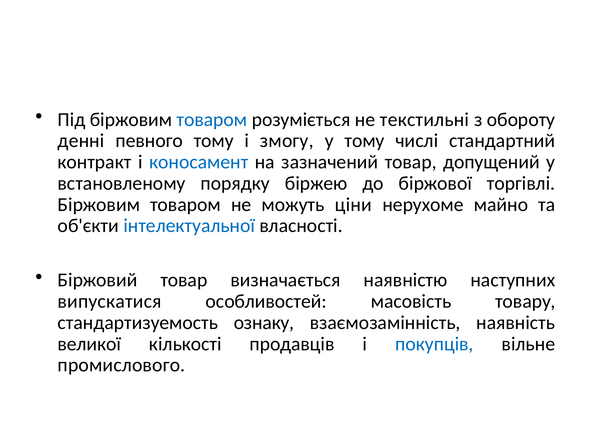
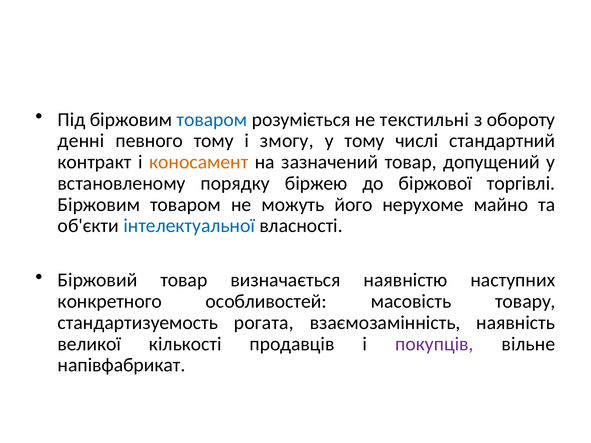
коносамент colour: blue -> orange
ціни: ціни -> його
випускатися: випускатися -> конкретного
ознаку: ознаку -> рогата
покупців colour: blue -> purple
промислового: промислового -> напівфабрикат
